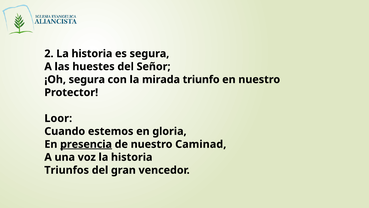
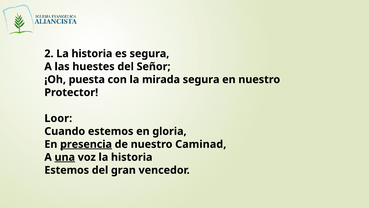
¡Oh segura: segura -> puesta
mirada triunfo: triunfo -> segura
una underline: none -> present
Triunfos at (67, 170): Triunfos -> Estemos
